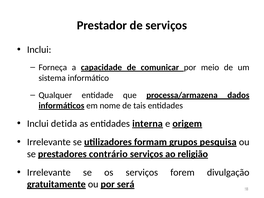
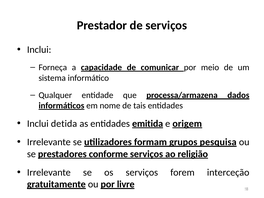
interna: interna -> emitida
contrário: contrário -> conforme
divulgação: divulgação -> interceção
será: será -> livre
